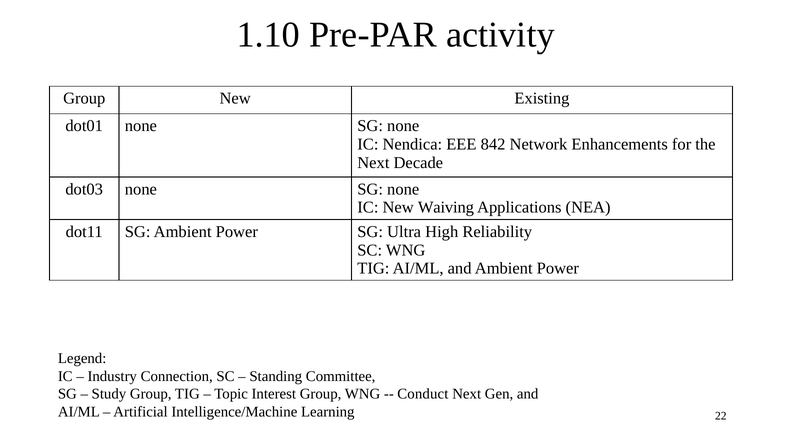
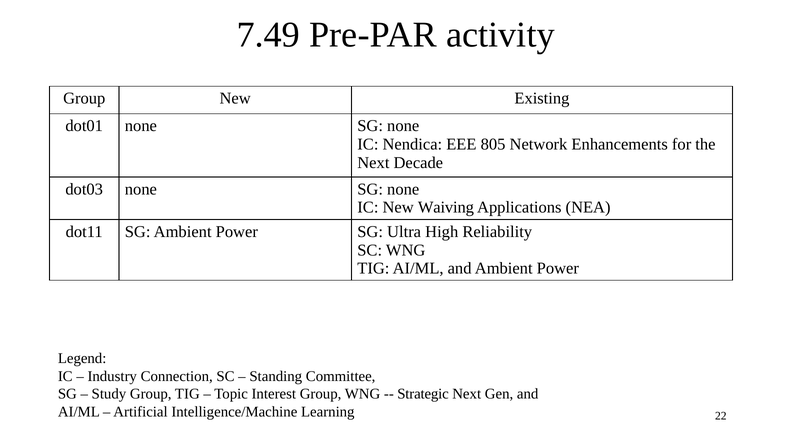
1.10: 1.10 -> 7.49
842: 842 -> 805
Conduct: Conduct -> Strategic
